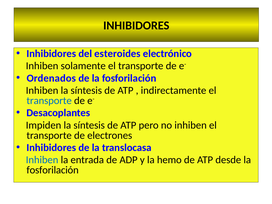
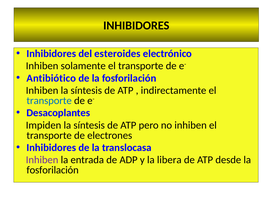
Ordenados: Ordenados -> Antibiótico
Inhiben at (42, 160) colour: blue -> purple
hemo: hemo -> libera
